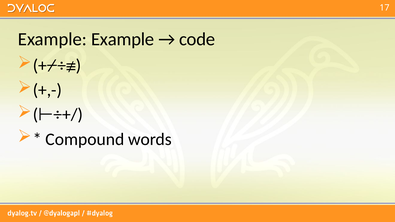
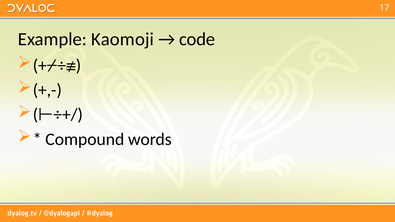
Example Example: Example -> Kaomoji
